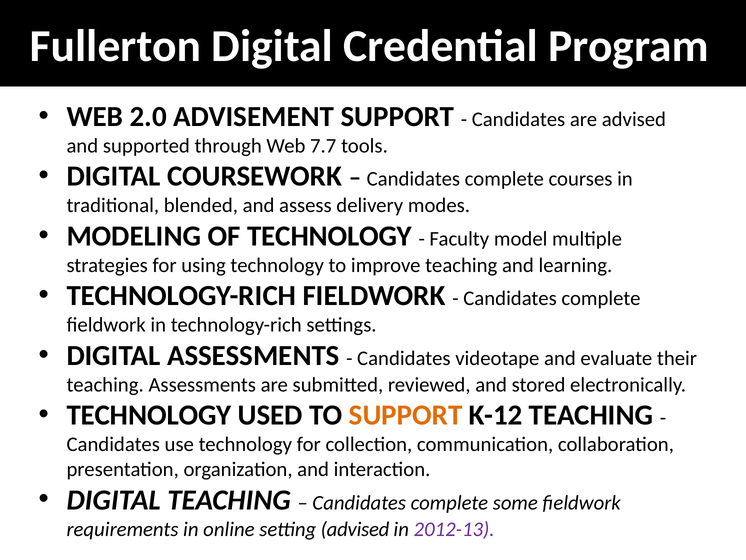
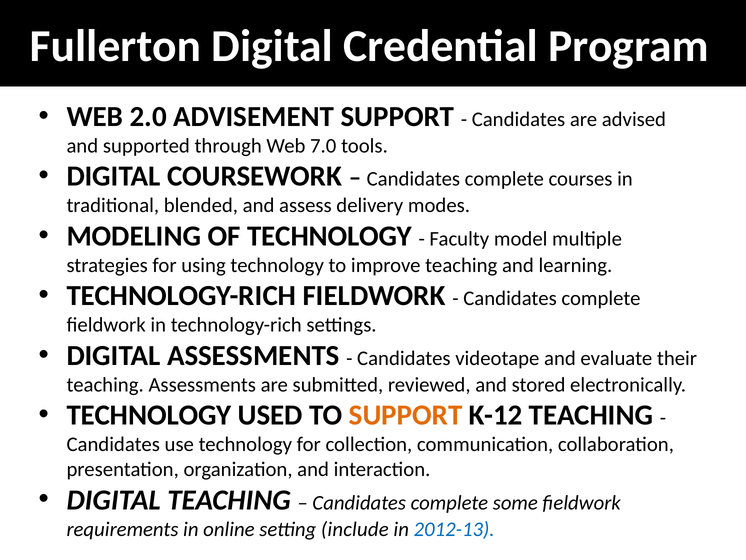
7.7: 7.7 -> 7.0
setting advised: advised -> include
2012-13 colour: purple -> blue
